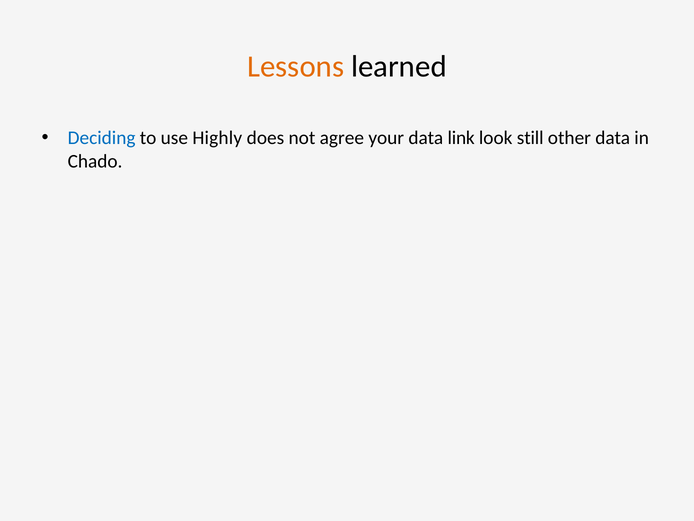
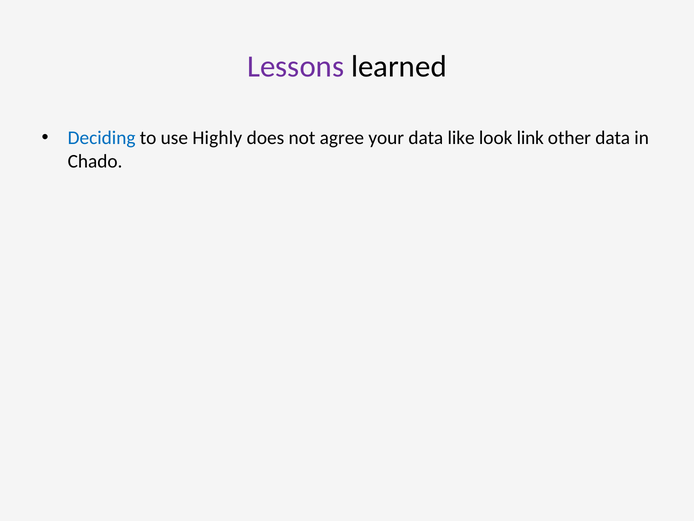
Lessons colour: orange -> purple
link: link -> like
still: still -> link
